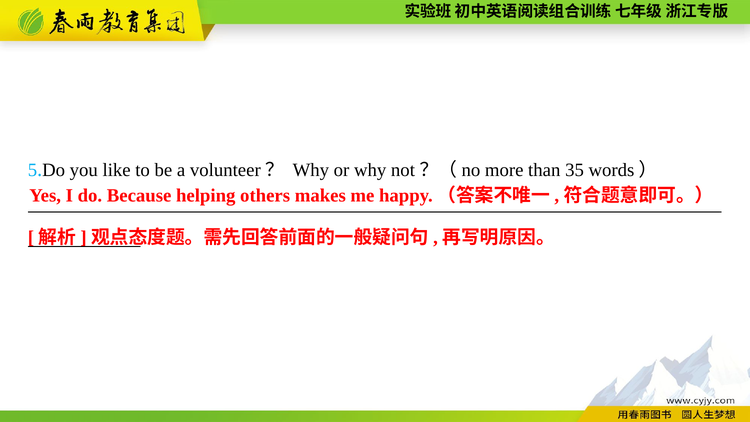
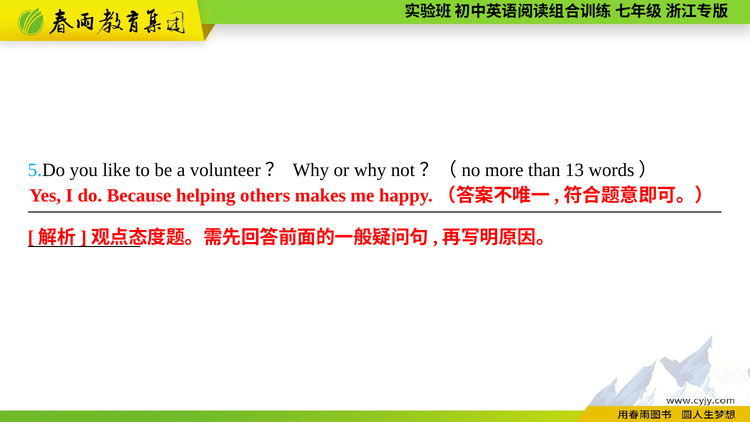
35: 35 -> 13
